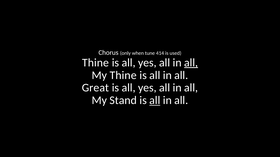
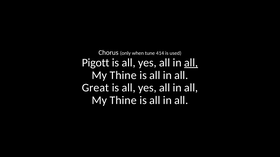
Thine at (95, 63): Thine -> Pigott
Stand at (123, 101): Stand -> Thine
all at (155, 101) underline: present -> none
